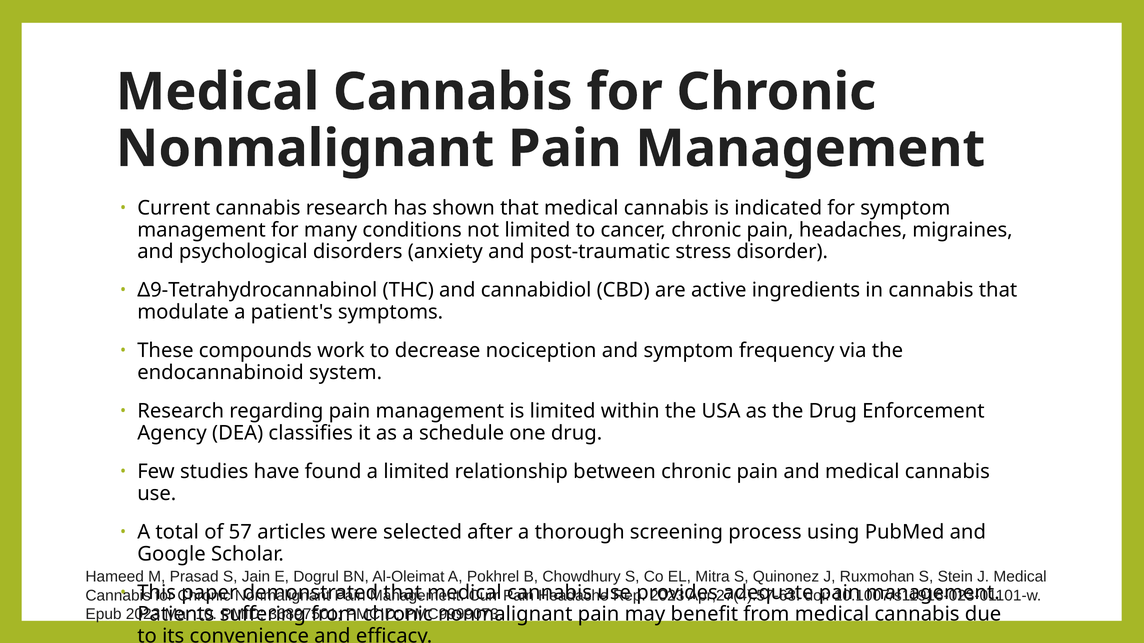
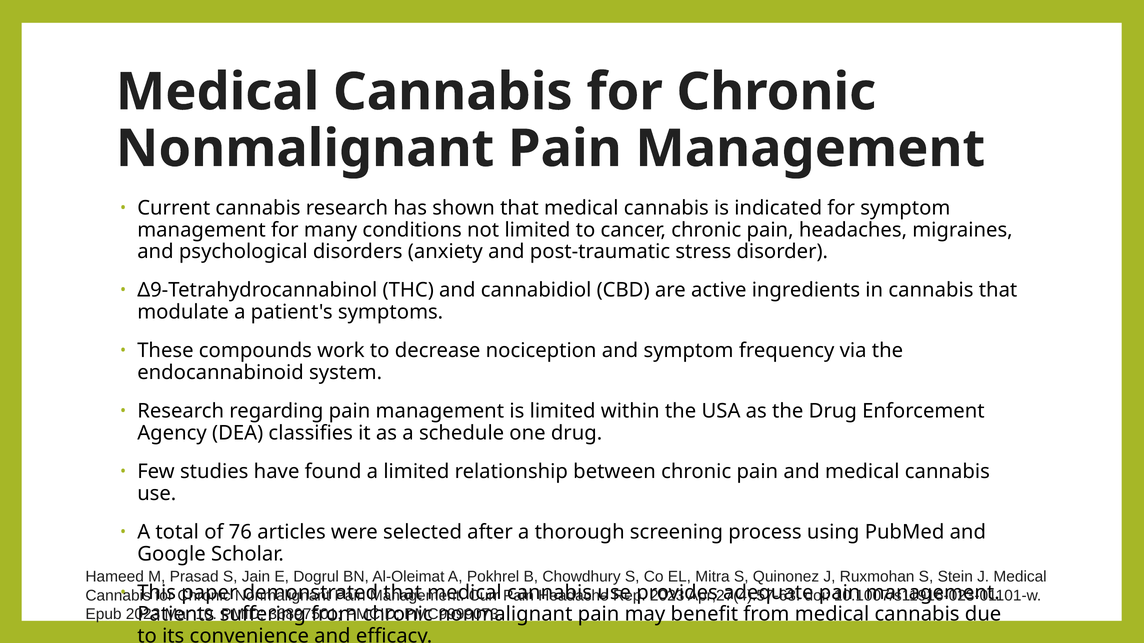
57: 57 -> 76
